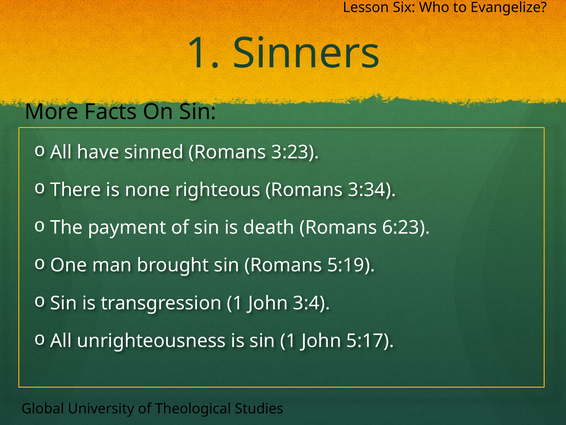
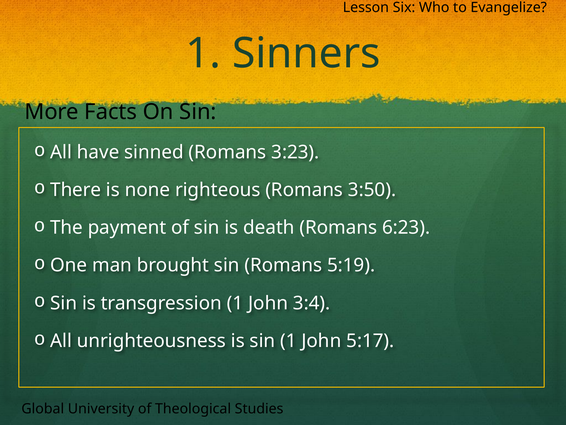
3:34: 3:34 -> 3:50
